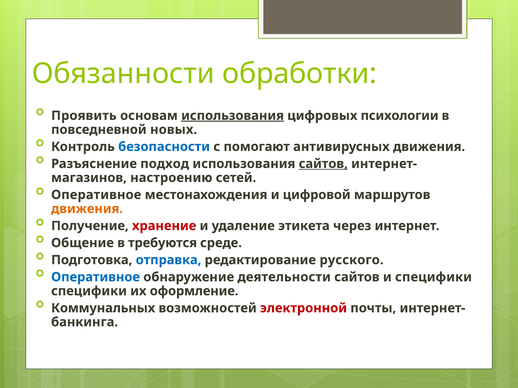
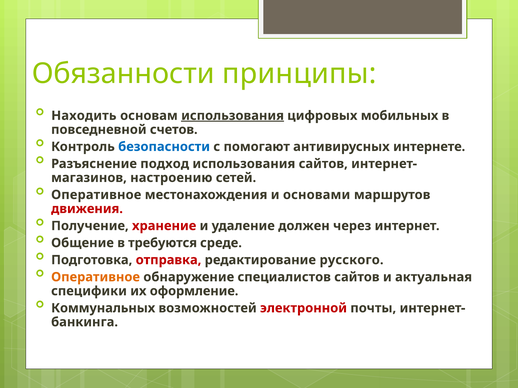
обработки: обработки -> принципы
Проявить: Проявить -> Находить
психологии: психологии -> мобильных
новых: новых -> счетов
антивирусных движения: движения -> интернете
сайтов at (323, 164) underline: present -> none
цифровой: цифровой -> основами
движения at (87, 209) colour: orange -> red
этикета: этикета -> должен
отправка colour: blue -> red
Оперативное at (96, 277) colour: blue -> orange
деятельности: деятельности -> специалистов
и специфики: специфики -> актуальная
